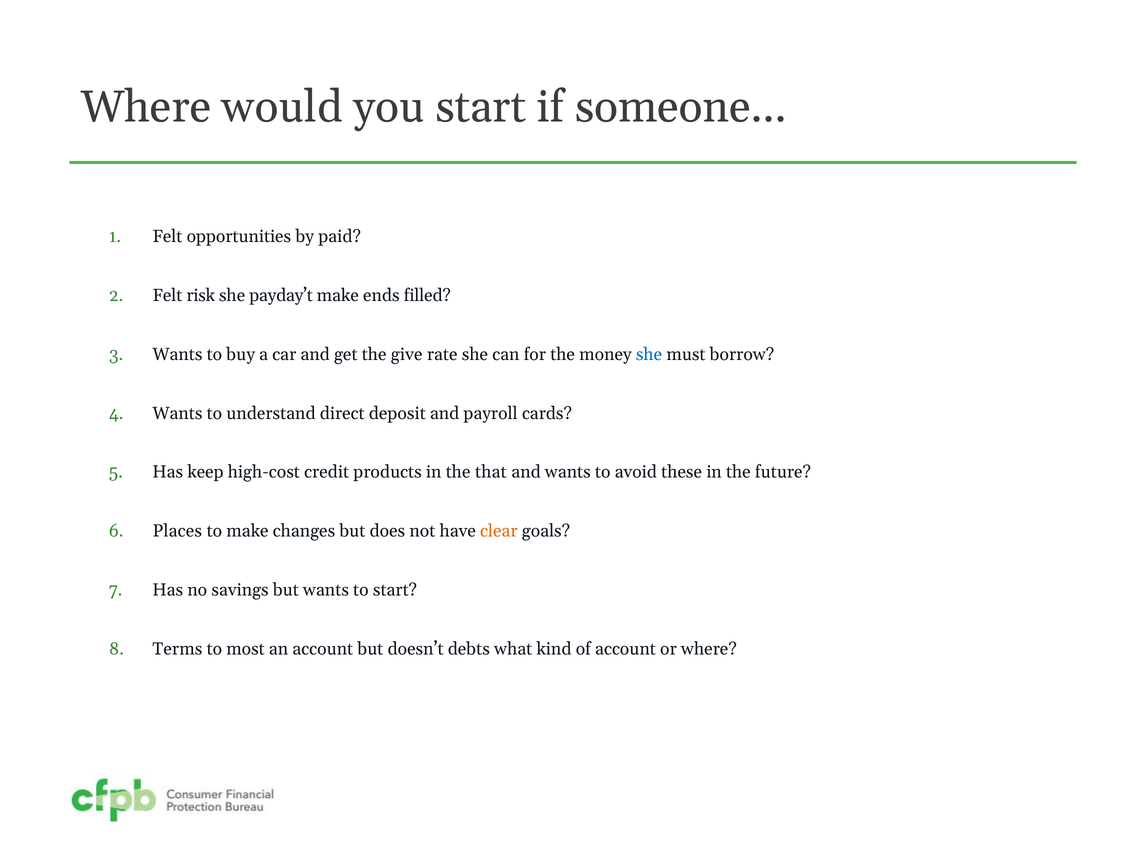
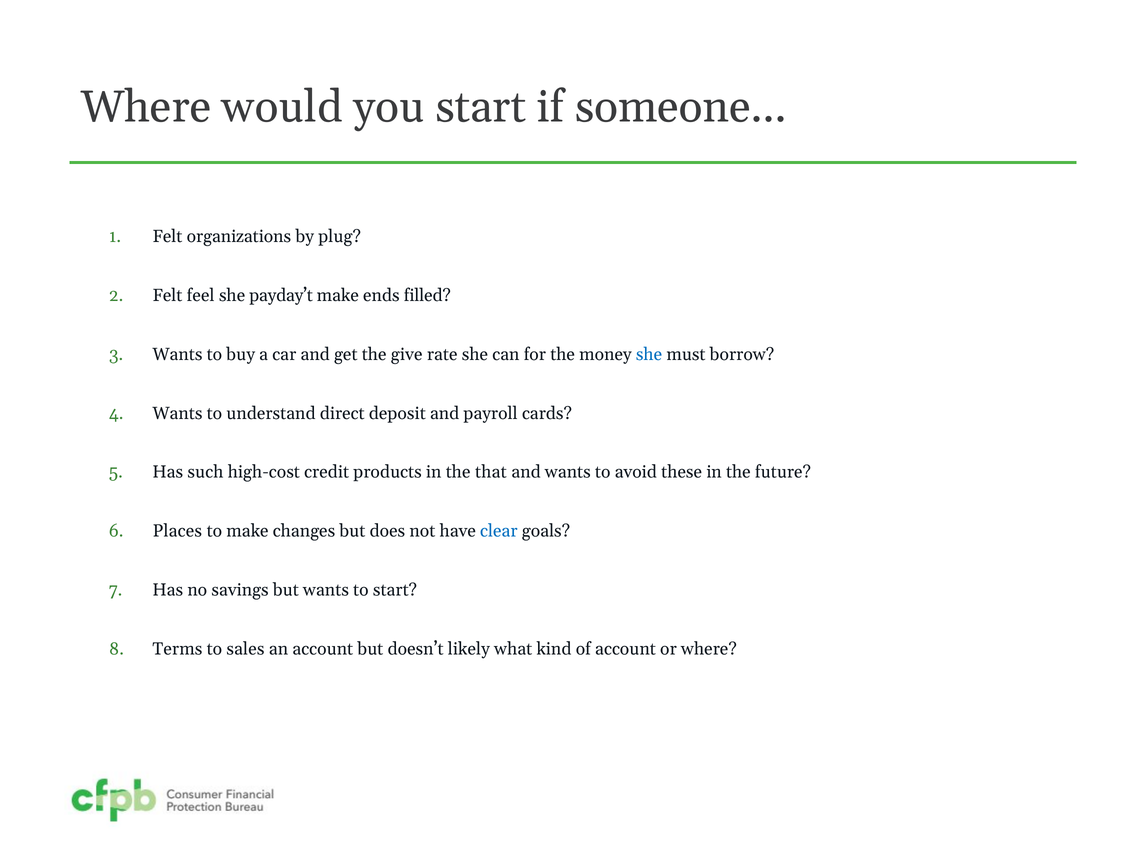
opportunities: opportunities -> organizations
paid: paid -> plug
risk: risk -> feel
keep: keep -> such
clear colour: orange -> blue
most: most -> sales
debts: debts -> likely
